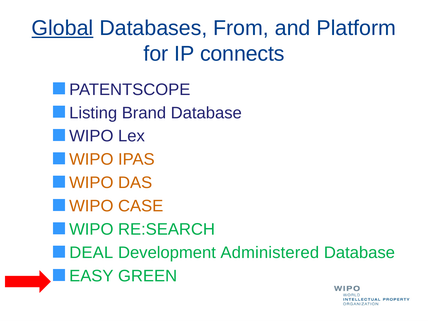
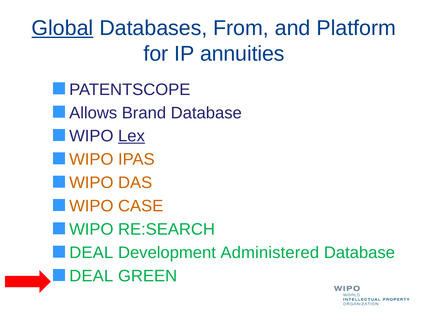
connects: connects -> annuities
Listing: Listing -> Allows
Lex underline: none -> present
EASY at (91, 276): EASY -> DEAL
